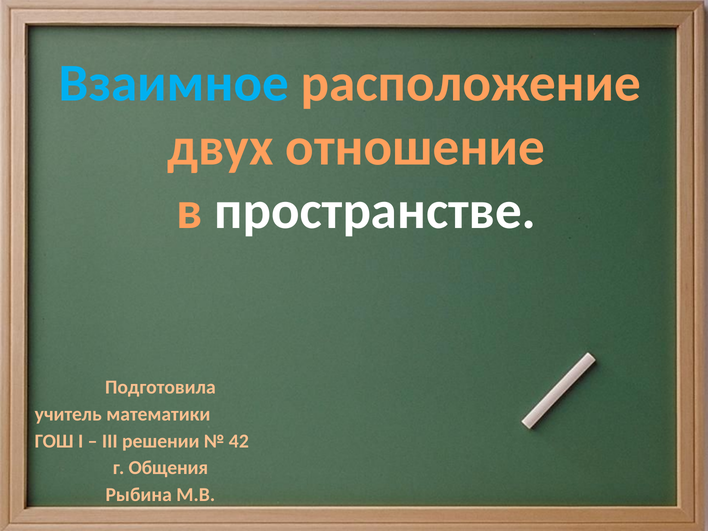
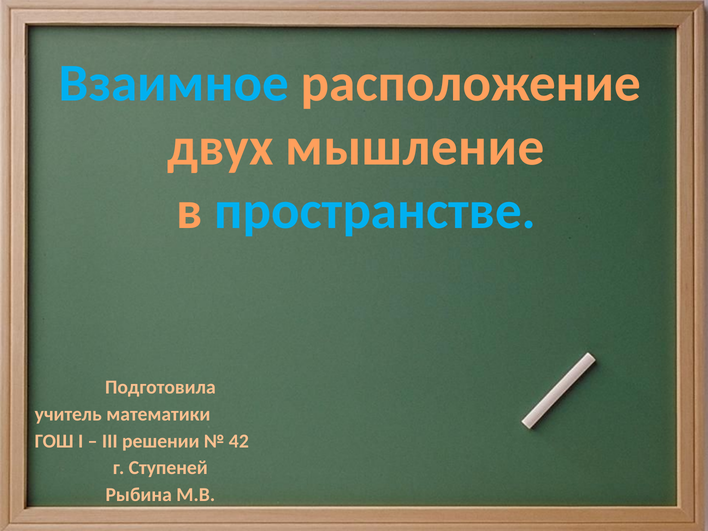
отношение: отношение -> мышление
пространстве colour: white -> light blue
Общения: Общения -> Ступеней
